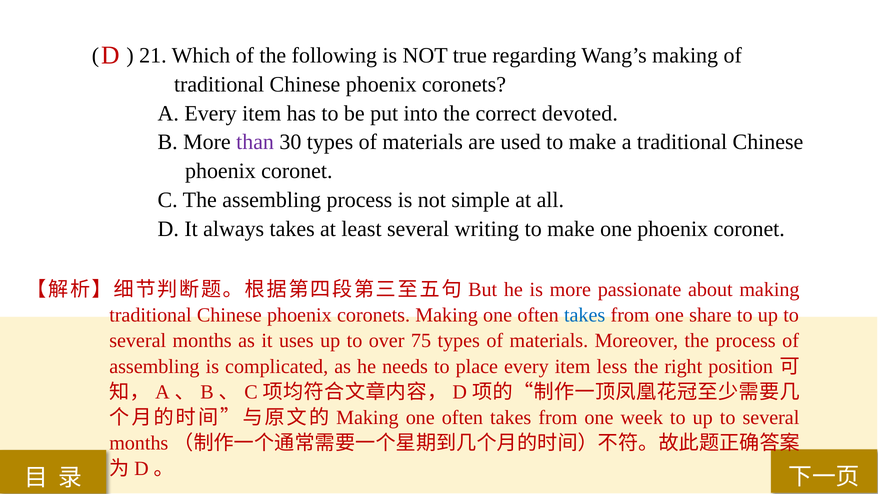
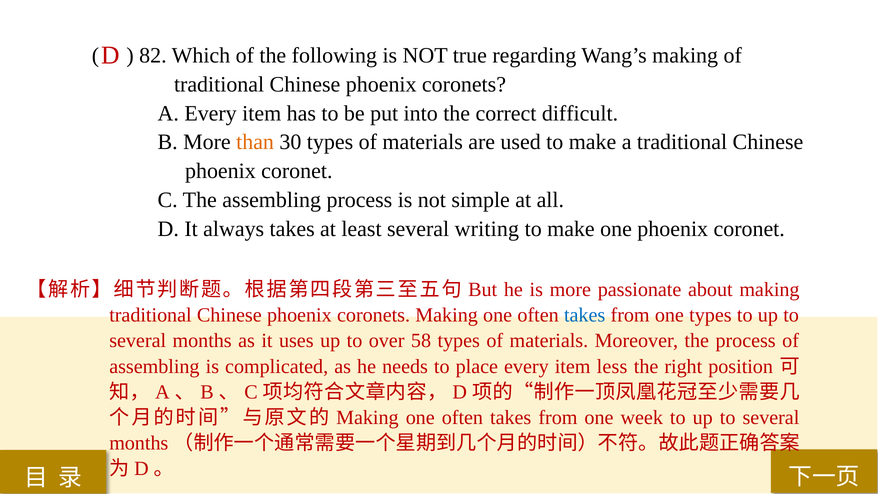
21: 21 -> 82
devoted: devoted -> difficult
than colour: purple -> orange
one share: share -> types
75: 75 -> 58
